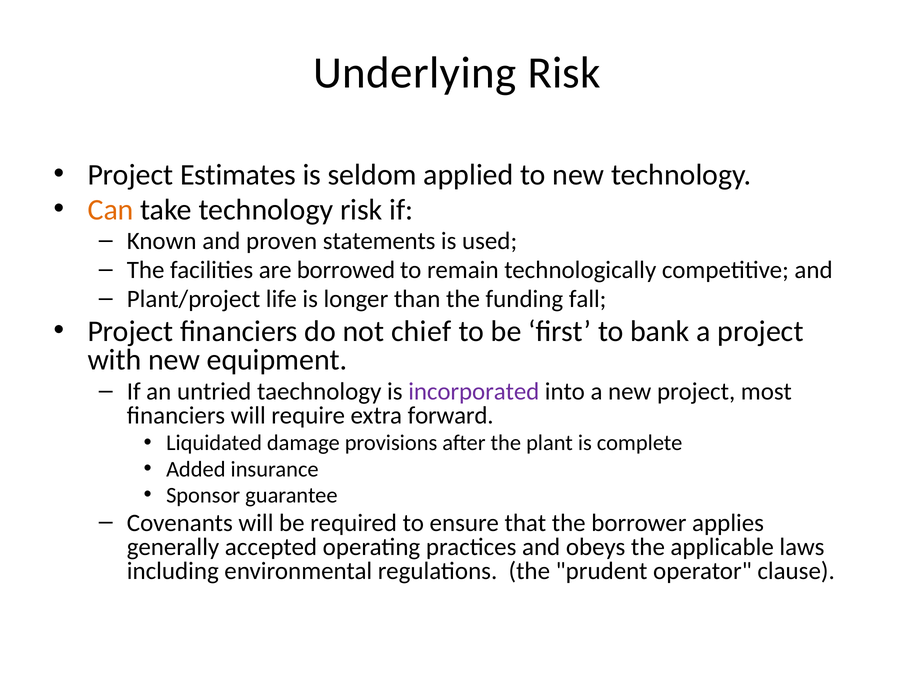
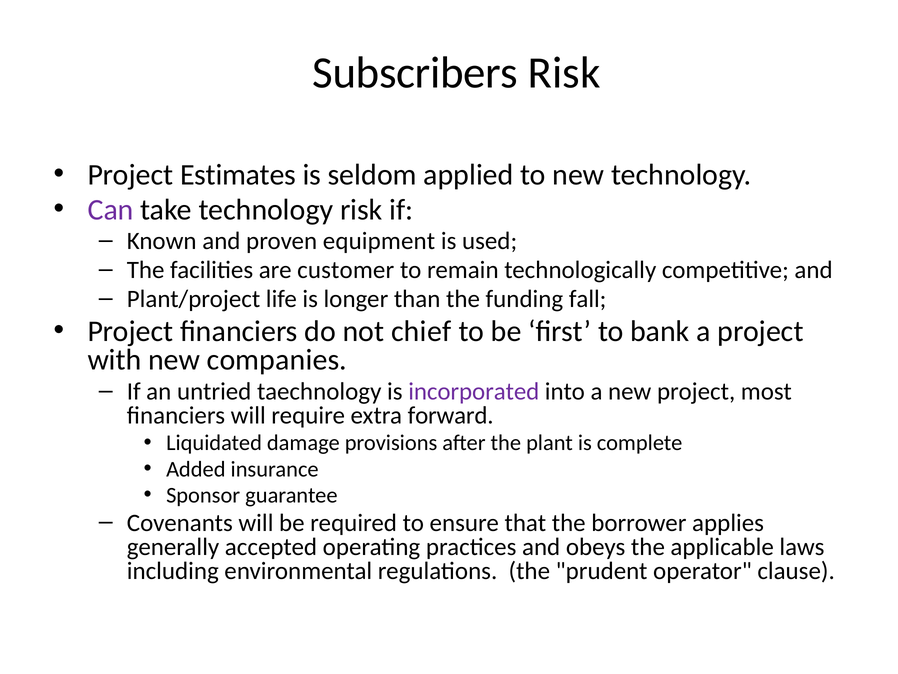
Underlying: Underlying -> Subscribers
Can colour: orange -> purple
statements: statements -> equipment
borrowed: borrowed -> customer
equipment: equipment -> companies
